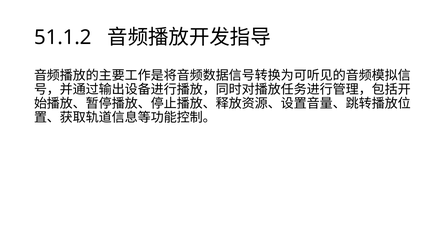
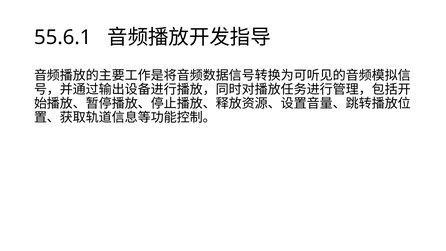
51.1.2: 51.1.2 -> 55.6.1
